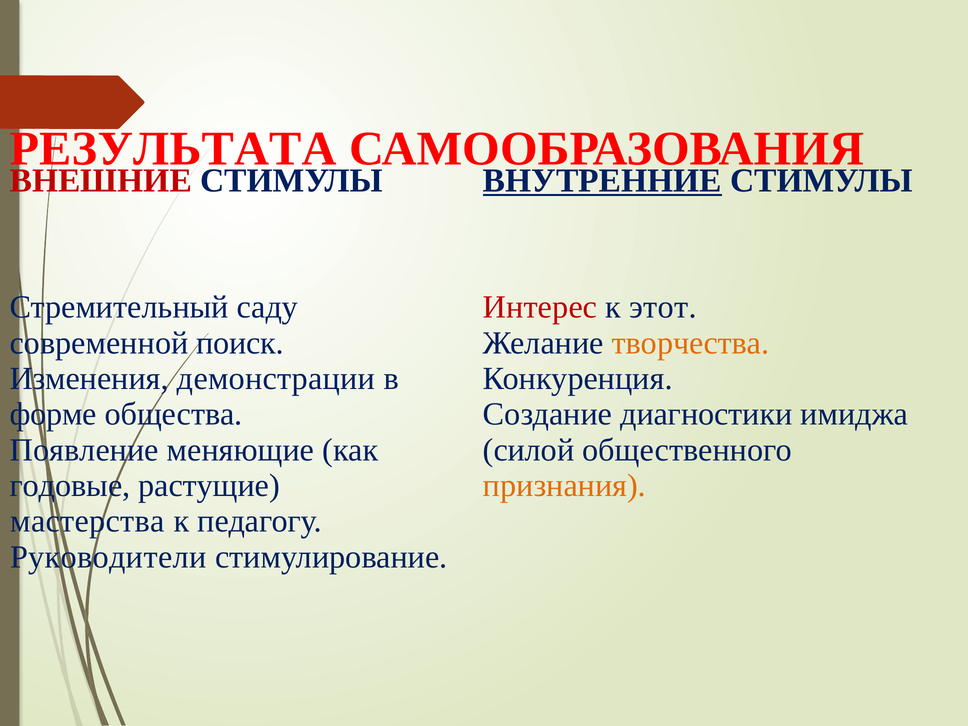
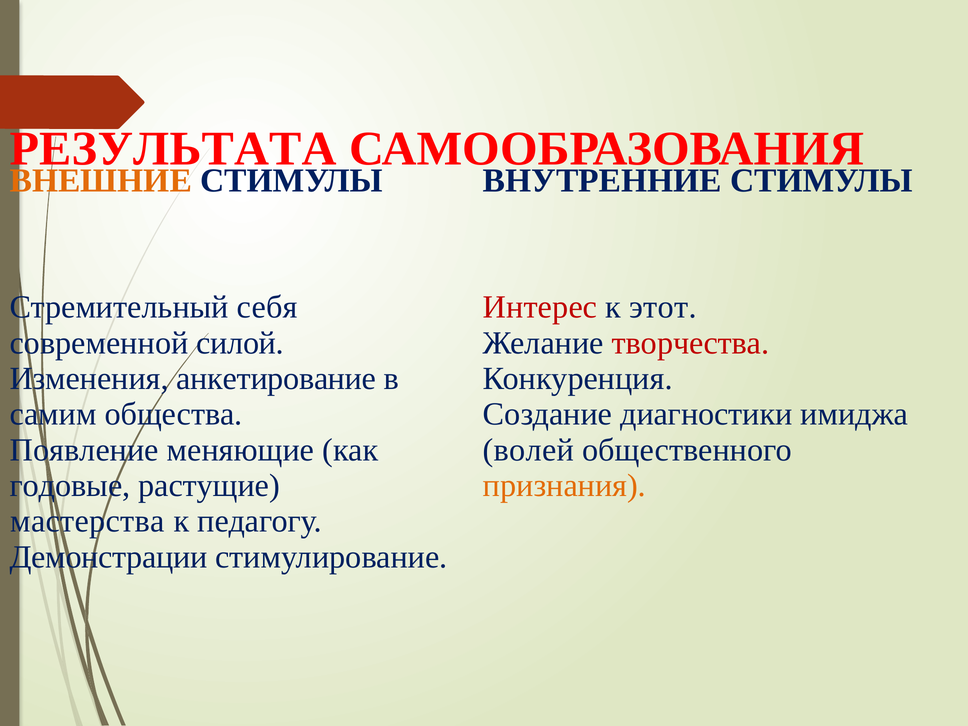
ВНЕШНИЕ colour: red -> orange
ВНУТРЕННИЕ underline: present -> none
саду: саду -> себя
поиск: поиск -> силой
творчества colour: orange -> red
демонстрации: демонстрации -> анкетирование
форме: форме -> самим
силой: силой -> волей
Руководители: Руководители -> Демонстрации
